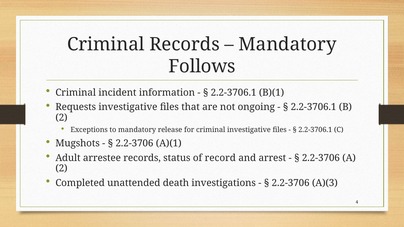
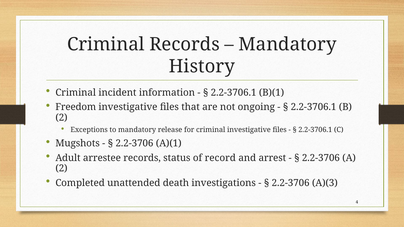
Follows: Follows -> History
Requests: Requests -> Freedom
